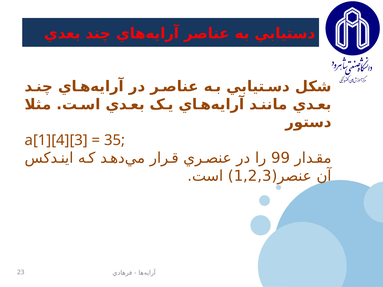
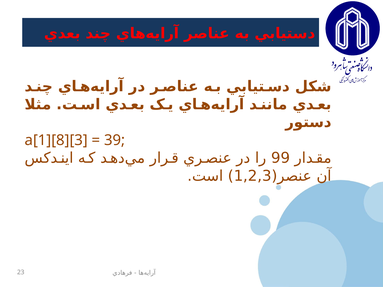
a[1][4][3: a[1][4][3 -> a[1][8][3
35: 35 -> 39
